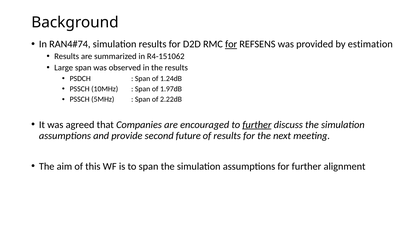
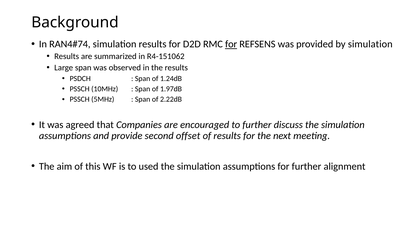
by estimation: estimation -> simulation
further at (257, 125) underline: present -> none
future: future -> offset
to span: span -> used
